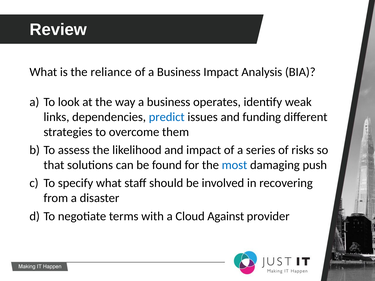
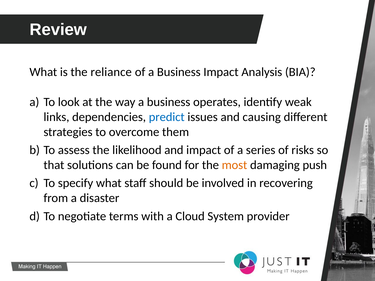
funding: funding -> causing
most colour: blue -> orange
Against: Against -> System
